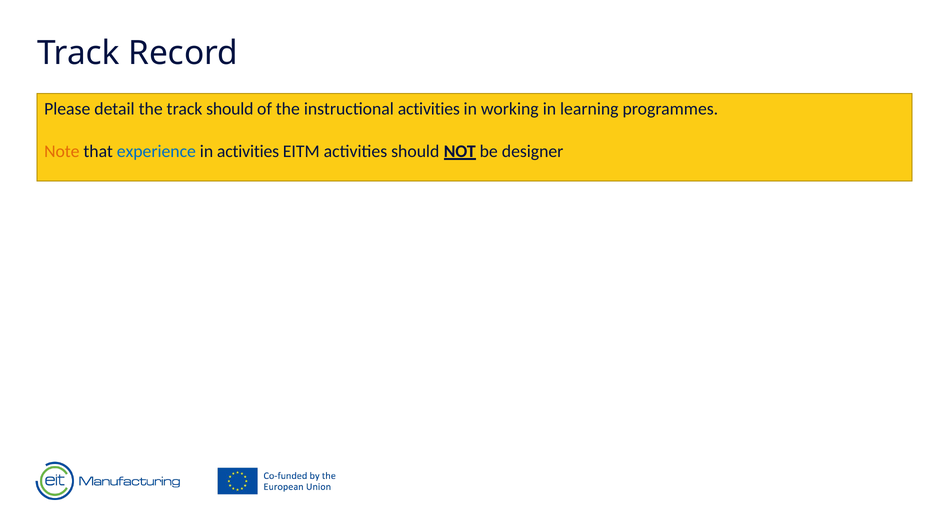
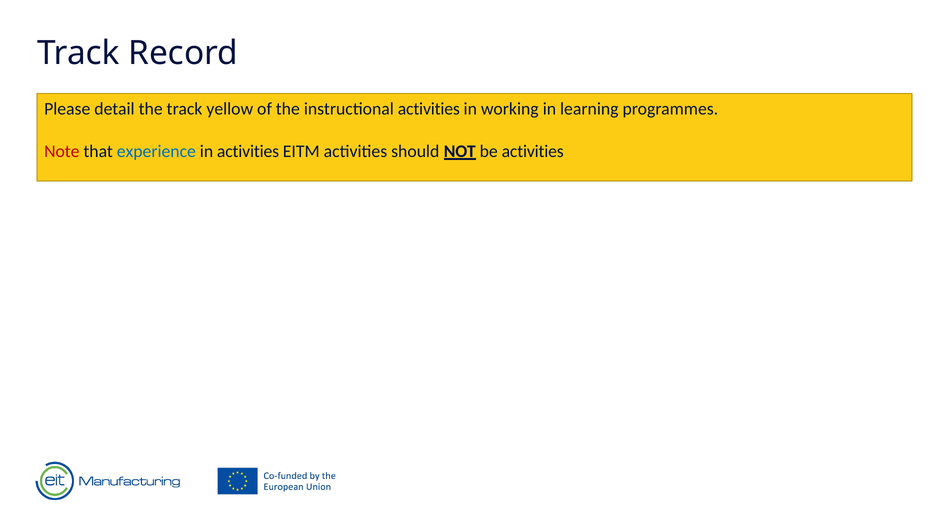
track should: should -> yellow
Note colour: orange -> red
be designer: designer -> activities
